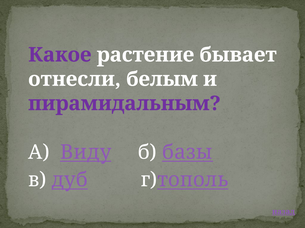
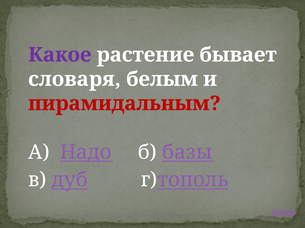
отнесли: отнесли -> словаря
пирамидальным colour: purple -> red
Виду: Виду -> Надо
